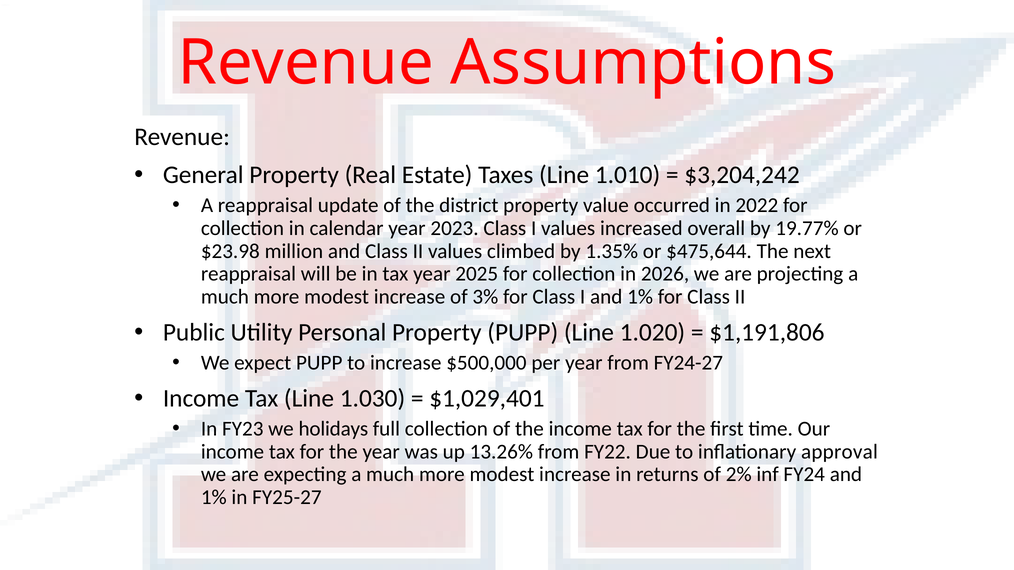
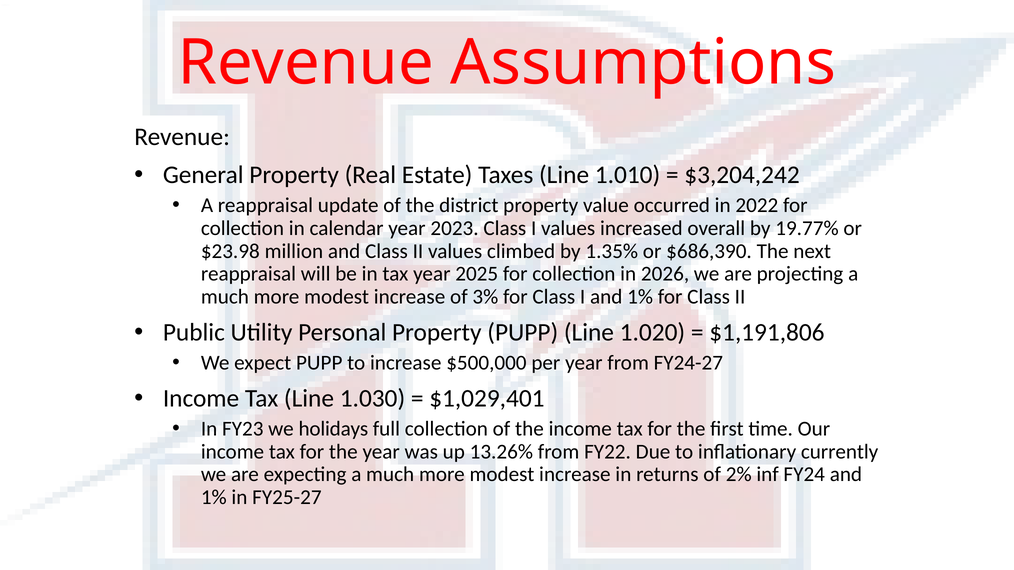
$475,644: $475,644 -> $686,390
approval: approval -> currently
